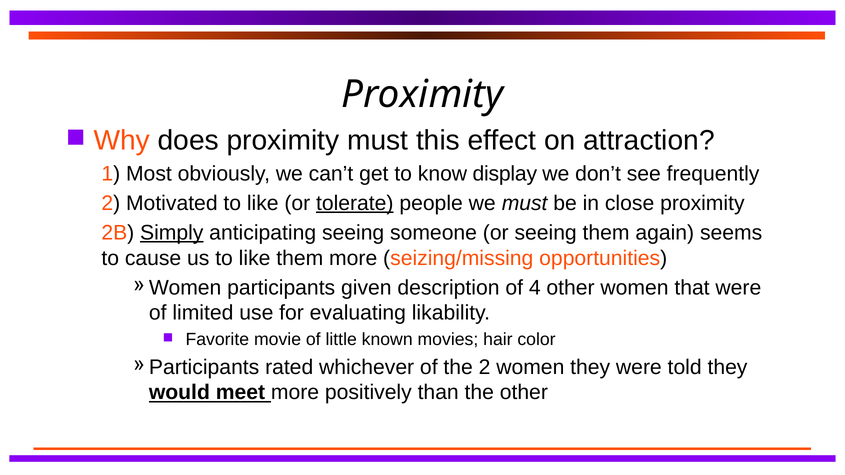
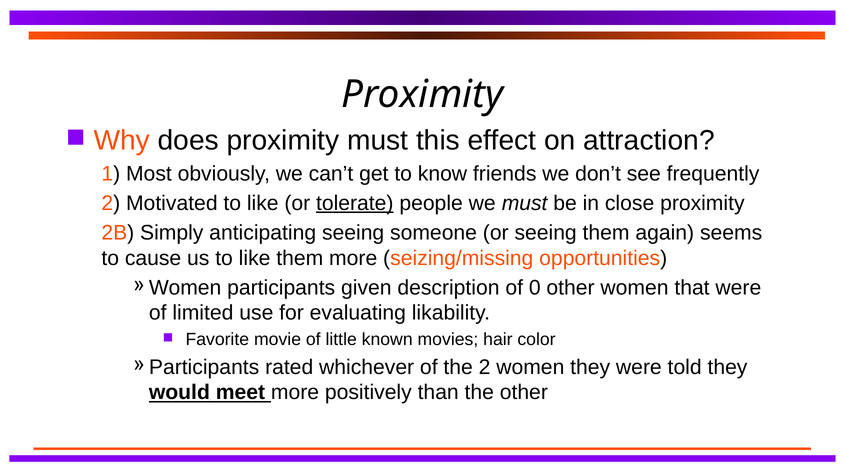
display: display -> friends
Simply underline: present -> none
4: 4 -> 0
